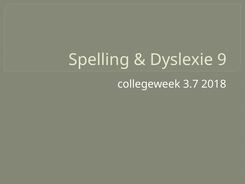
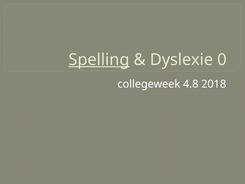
Spelling underline: none -> present
9: 9 -> 0
3.7: 3.7 -> 4.8
